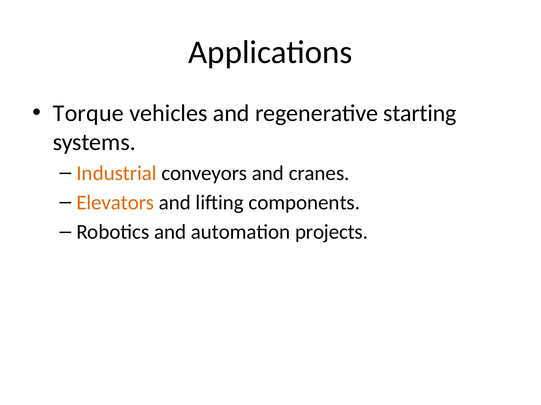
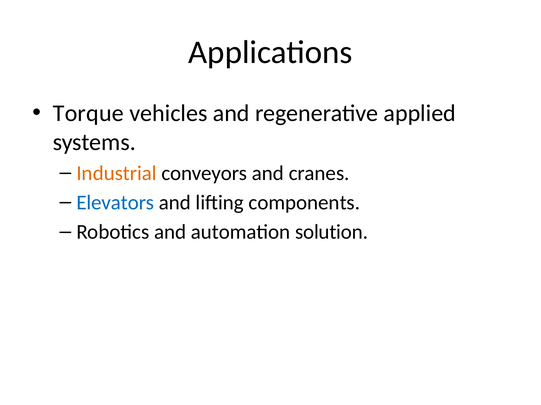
starting: starting -> applied
Elevators colour: orange -> blue
projects: projects -> solution
